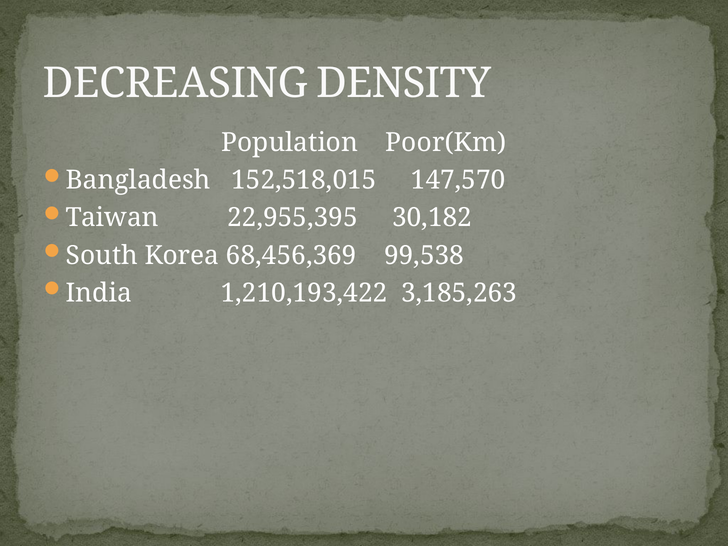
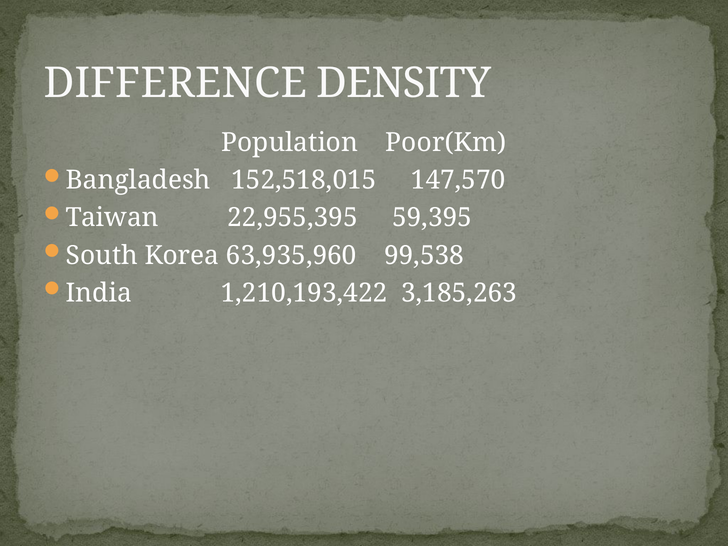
DECREASING: DECREASING -> DIFFERENCE
30,182: 30,182 -> 59,395
68,456,369: 68,456,369 -> 63,935,960
